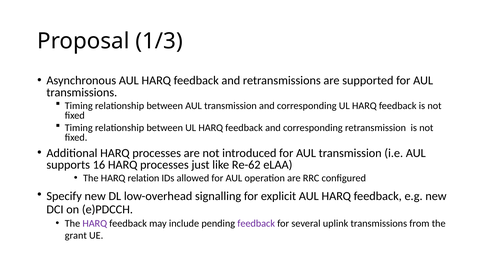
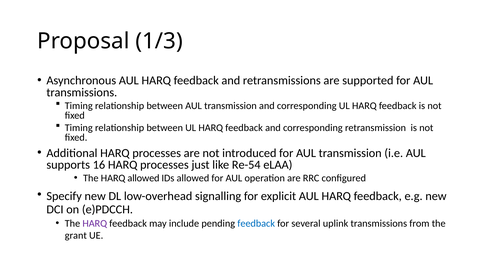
Re-62: Re-62 -> Re-54
HARQ relation: relation -> allowed
feedback at (256, 223) colour: purple -> blue
